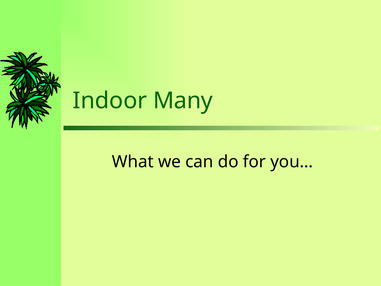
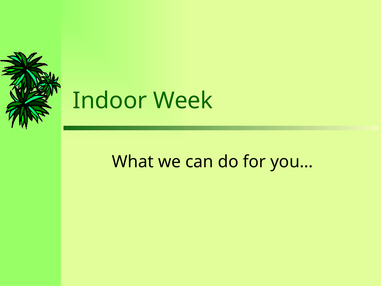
Many: Many -> Week
